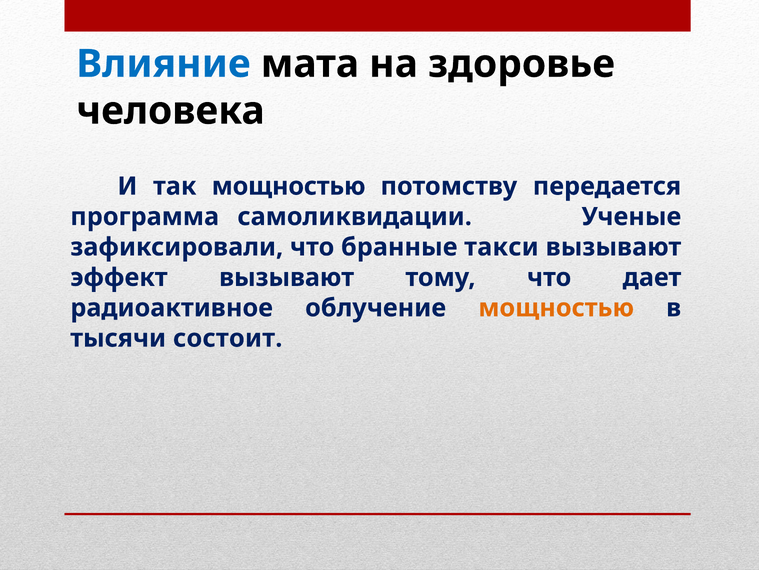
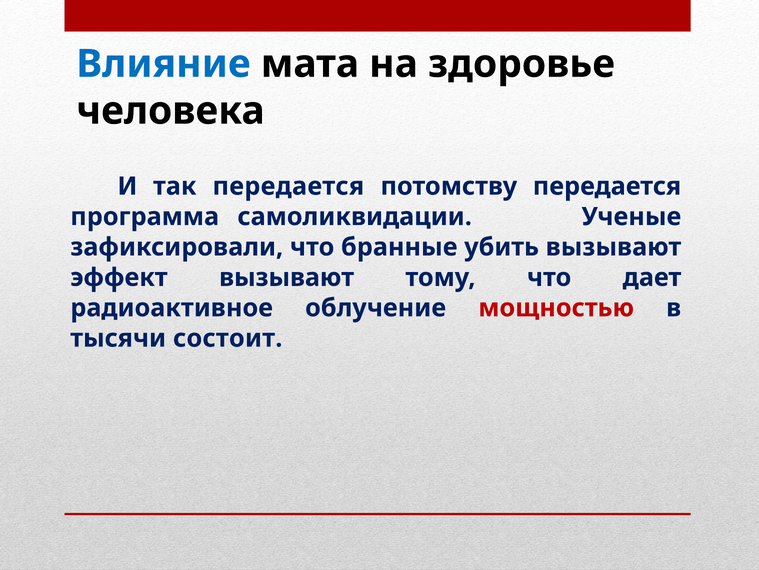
так мощностью: мощностью -> передается
такси: такси -> убить
мощностью at (556, 308) colour: orange -> red
